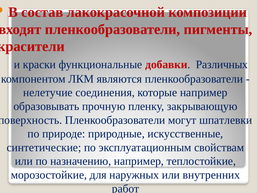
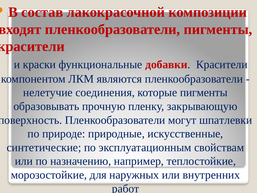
добавки Различных: Различных -> Красители
которые например: например -> пигменты
